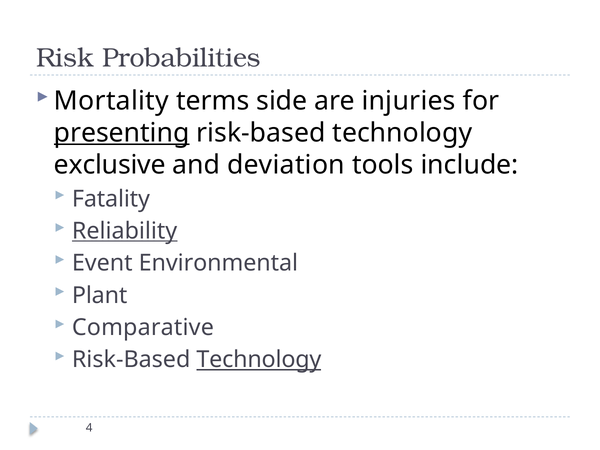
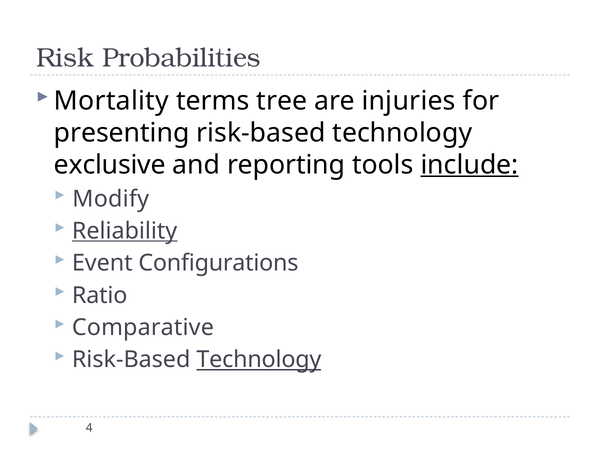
side: side -> tree
presenting underline: present -> none
deviation: deviation -> reporting
include underline: none -> present
Fatality: Fatality -> Modify
Environmental: Environmental -> Configurations
Plant: Plant -> Ratio
